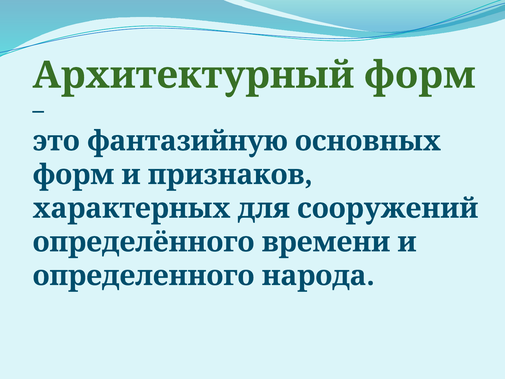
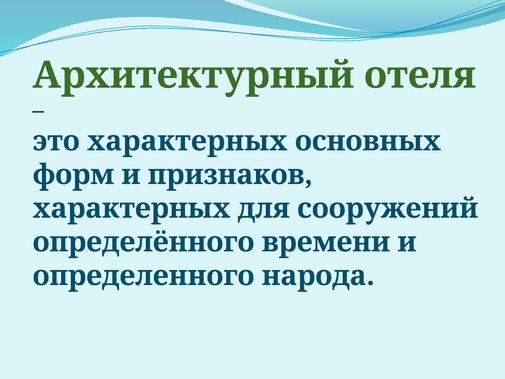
Архитектурный форм: форм -> отеля
это фантазийную: фантазийную -> характерных
